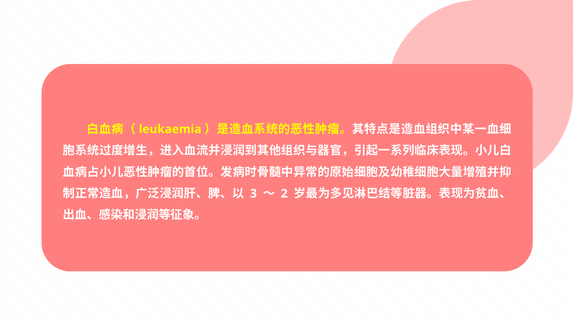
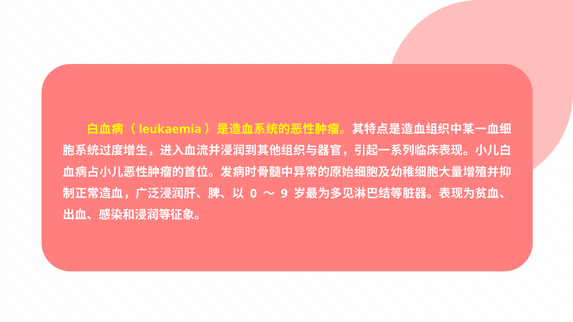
3: 3 -> 0
2: 2 -> 9
